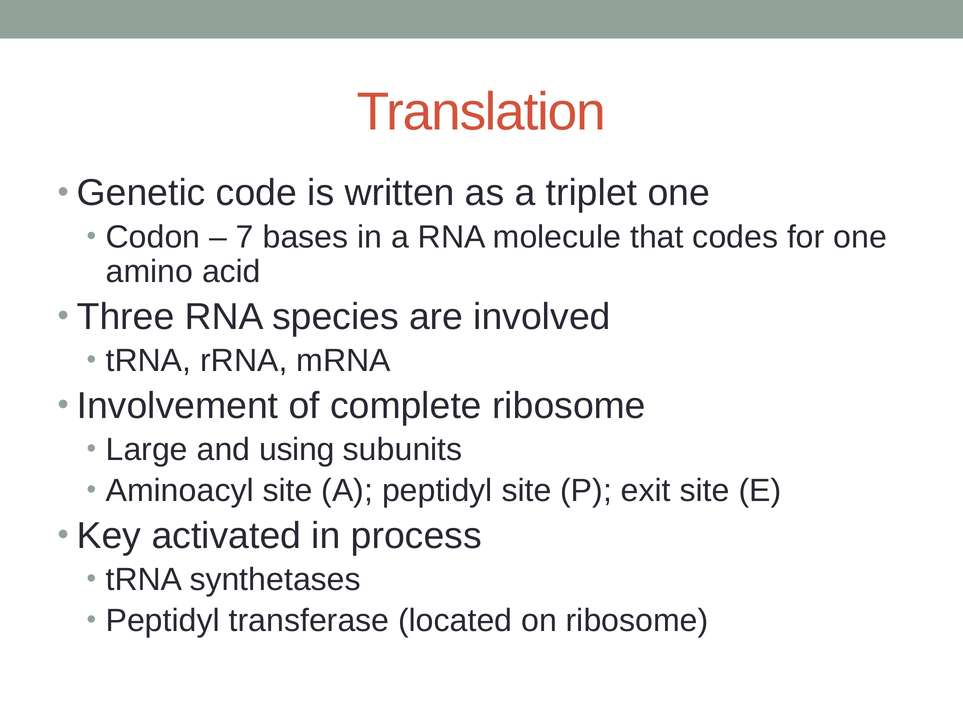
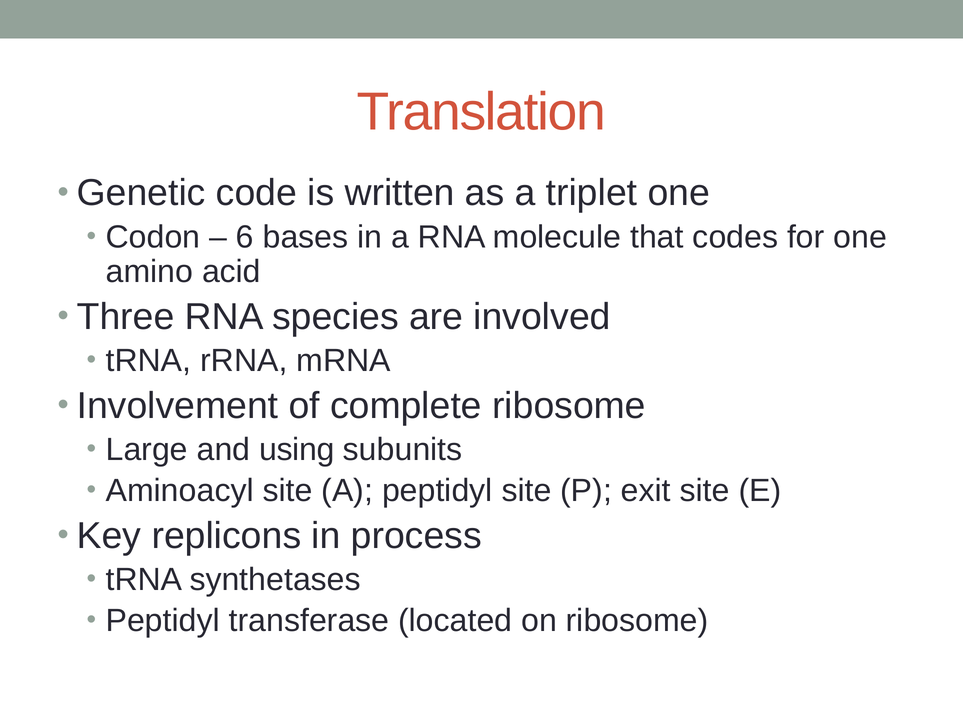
7: 7 -> 6
activated: activated -> replicons
